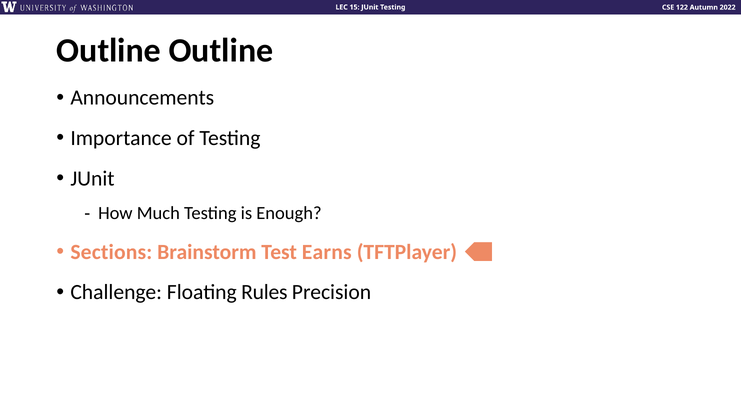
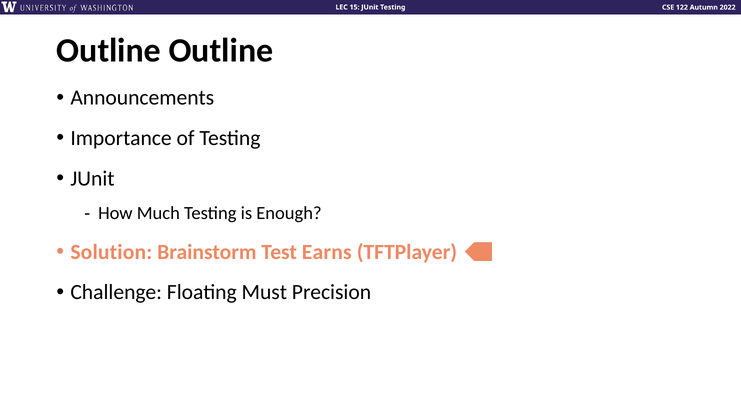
Sections: Sections -> Solution
Rules: Rules -> Must
